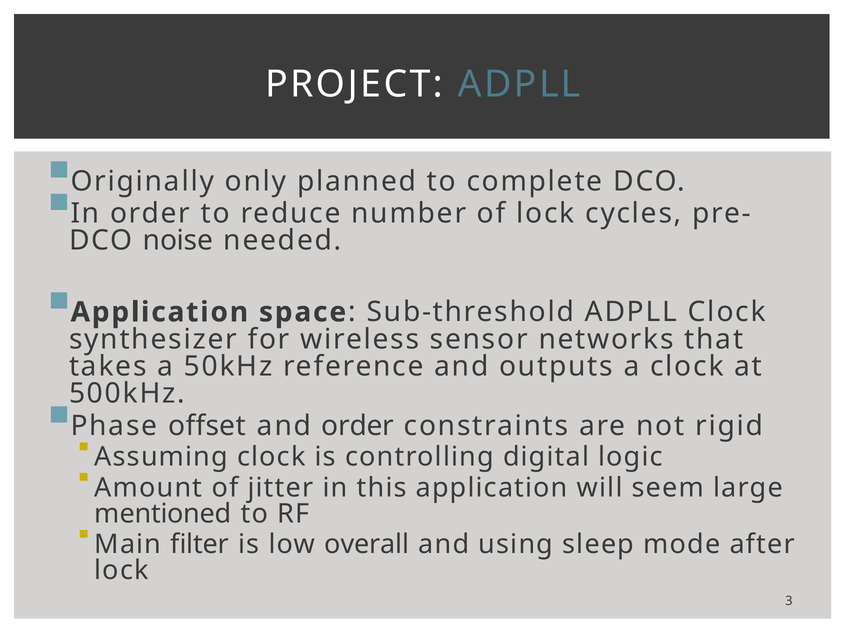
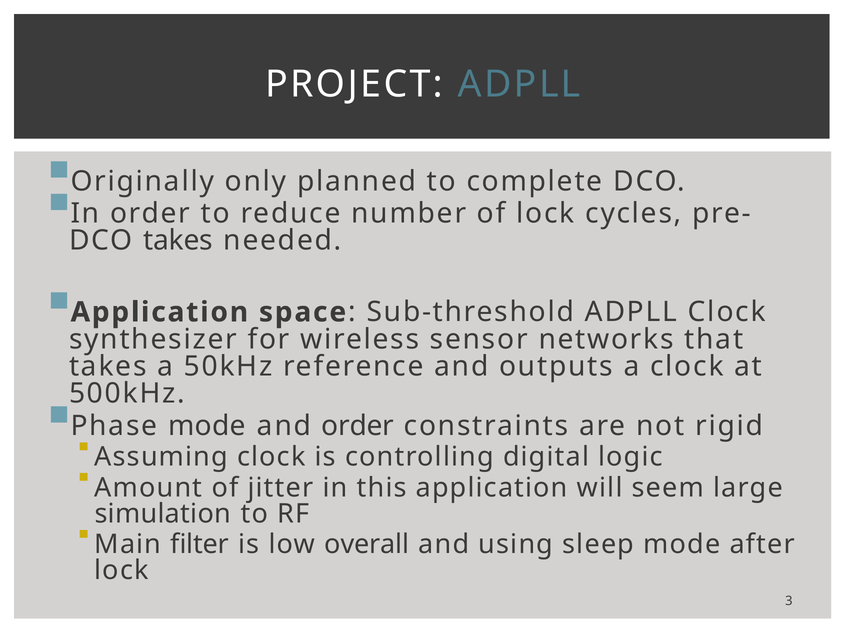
DCO noise: noise -> takes
Phase offset: offset -> mode
mentioned: mentioned -> simulation
